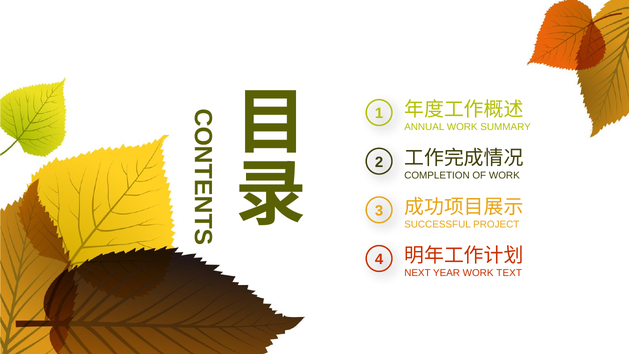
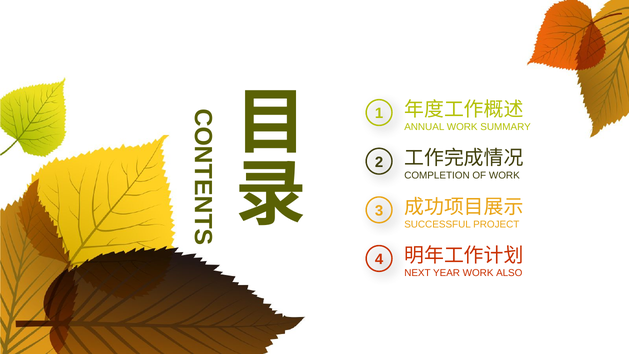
TEXT: TEXT -> ALSO
